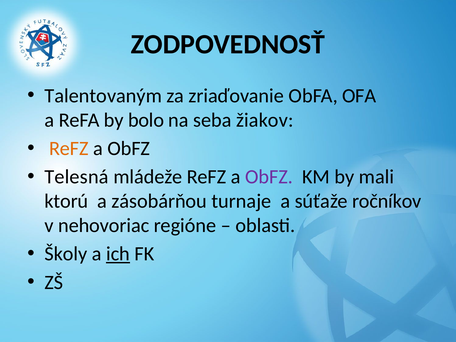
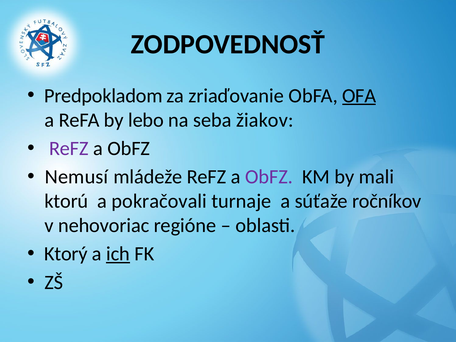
Talentovaným: Talentovaným -> Predpokladom
OFA underline: none -> present
bolo: bolo -> lebo
ReFZ at (69, 148) colour: orange -> purple
Telesná: Telesná -> Nemusí
zásobárňou: zásobárňou -> pokračovali
Školy: Školy -> Ktorý
